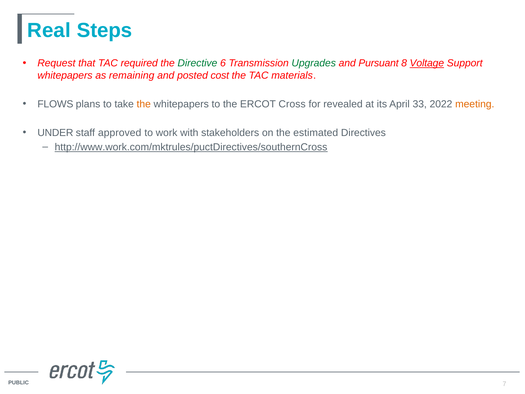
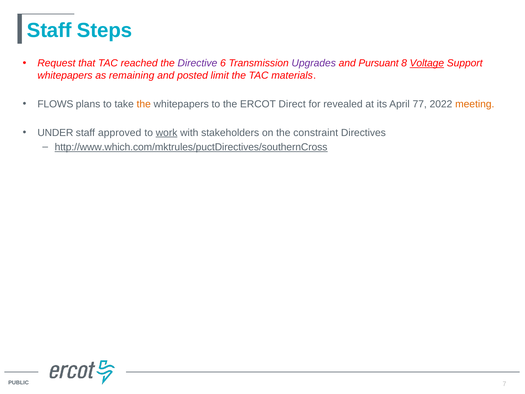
Real at (49, 30): Real -> Staff
required: required -> reached
Directive colour: green -> purple
Upgrades colour: green -> purple
cost: cost -> limit
Cross: Cross -> Direct
33: 33 -> 77
work underline: none -> present
estimated: estimated -> constraint
http://www.work.com/mktrules/puctDirectives/southernCross: http://www.work.com/mktrules/puctDirectives/southernCross -> http://www.which.com/mktrules/puctDirectives/southernCross
